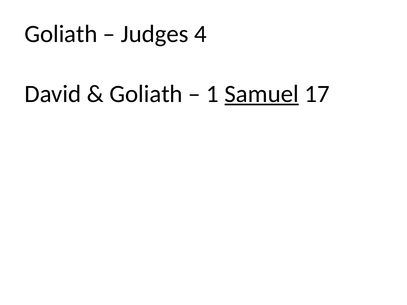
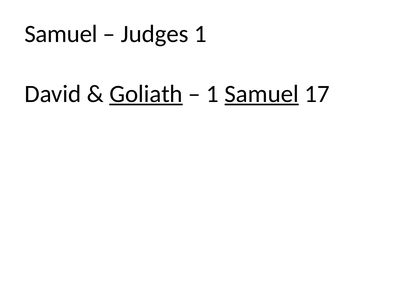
Goliath at (61, 34): Goliath -> Samuel
Judges 4: 4 -> 1
Goliath at (146, 94) underline: none -> present
